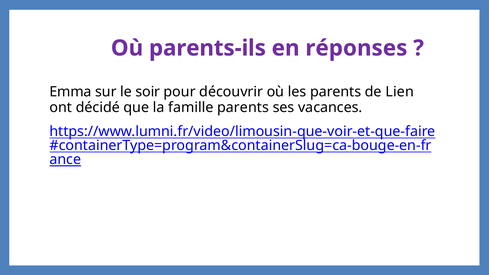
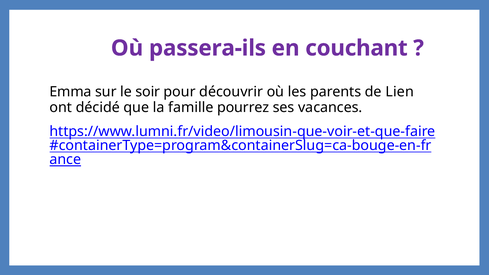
parents-ils: parents-ils -> passera-ils
réponses: réponses -> couchant
famille parents: parents -> pourrez
